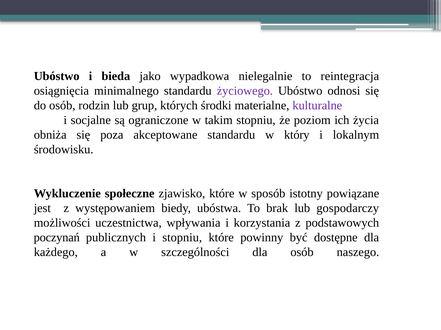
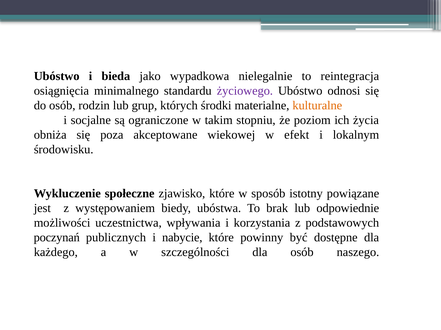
kulturalne colour: purple -> orange
akceptowane standardu: standardu -> wiekowej
który: który -> efekt
gospodarczy: gospodarczy -> odpowiednie
i stopniu: stopniu -> nabycie
